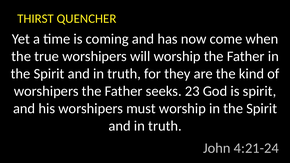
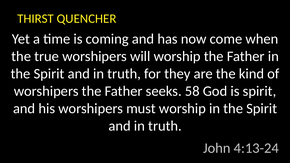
23: 23 -> 58
4:21-24: 4:21-24 -> 4:13-24
